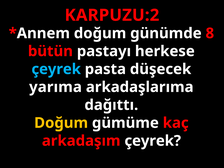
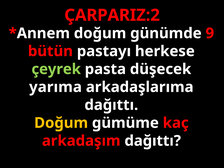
KARPUZU:2: KARPUZU:2 -> ÇARPARIZ:2
8: 8 -> 9
çeyrek at (56, 69) colour: light blue -> light green
arkadaşım çeyrek: çeyrek -> dağıttı
